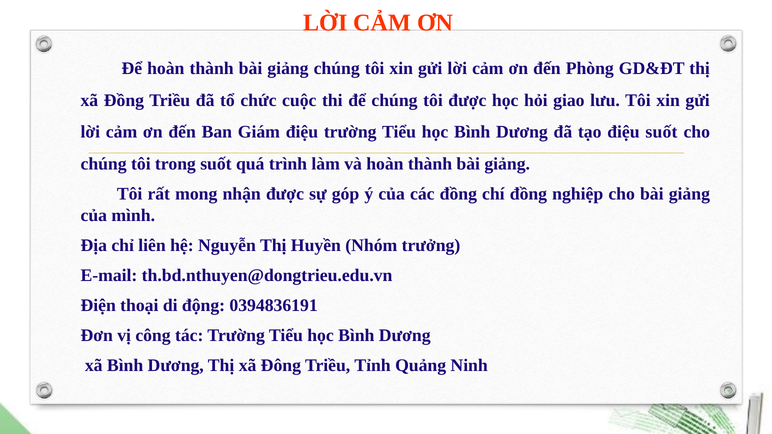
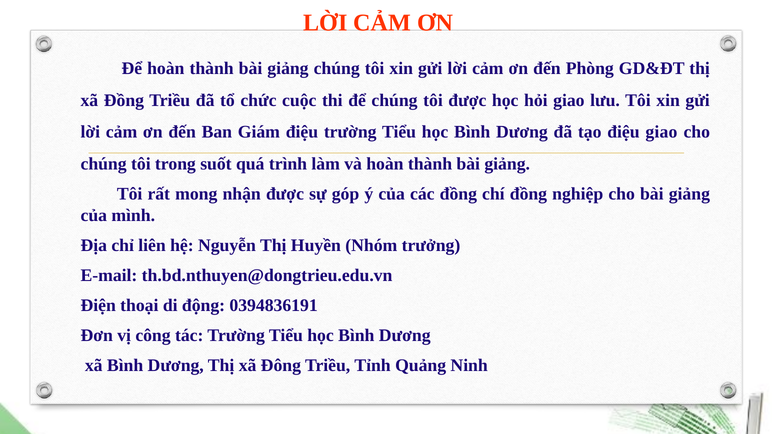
điệu suốt: suốt -> giao
